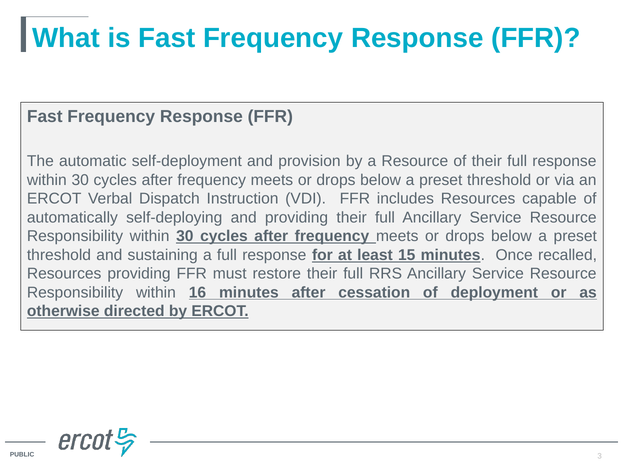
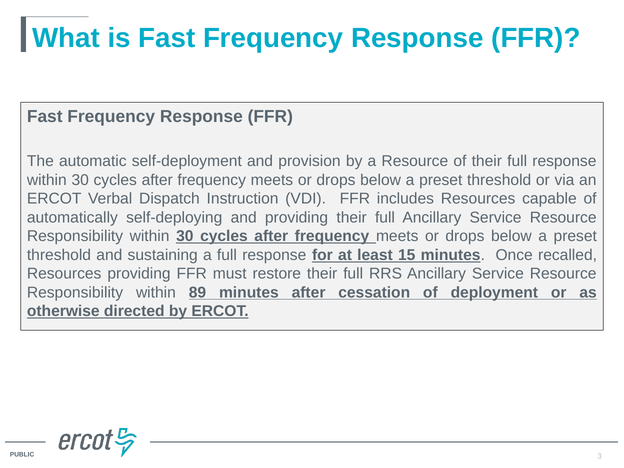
16: 16 -> 89
